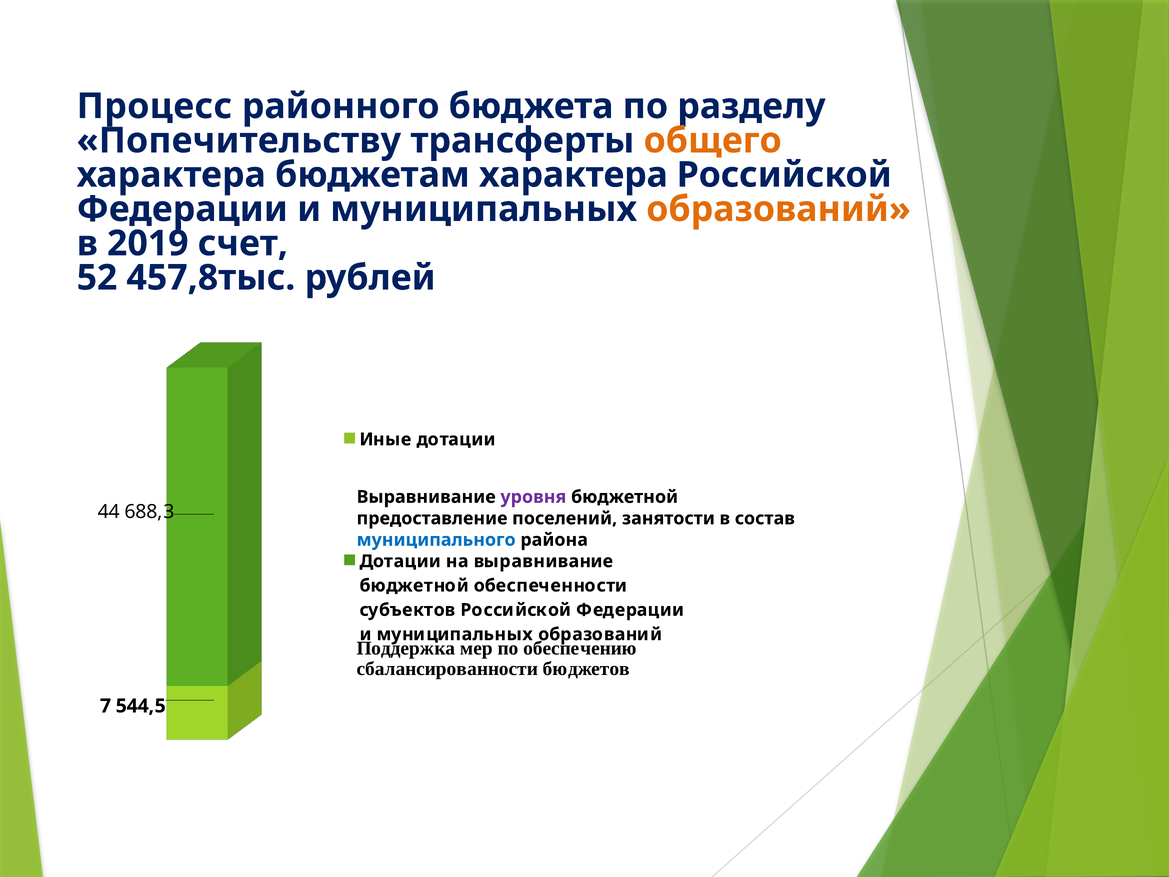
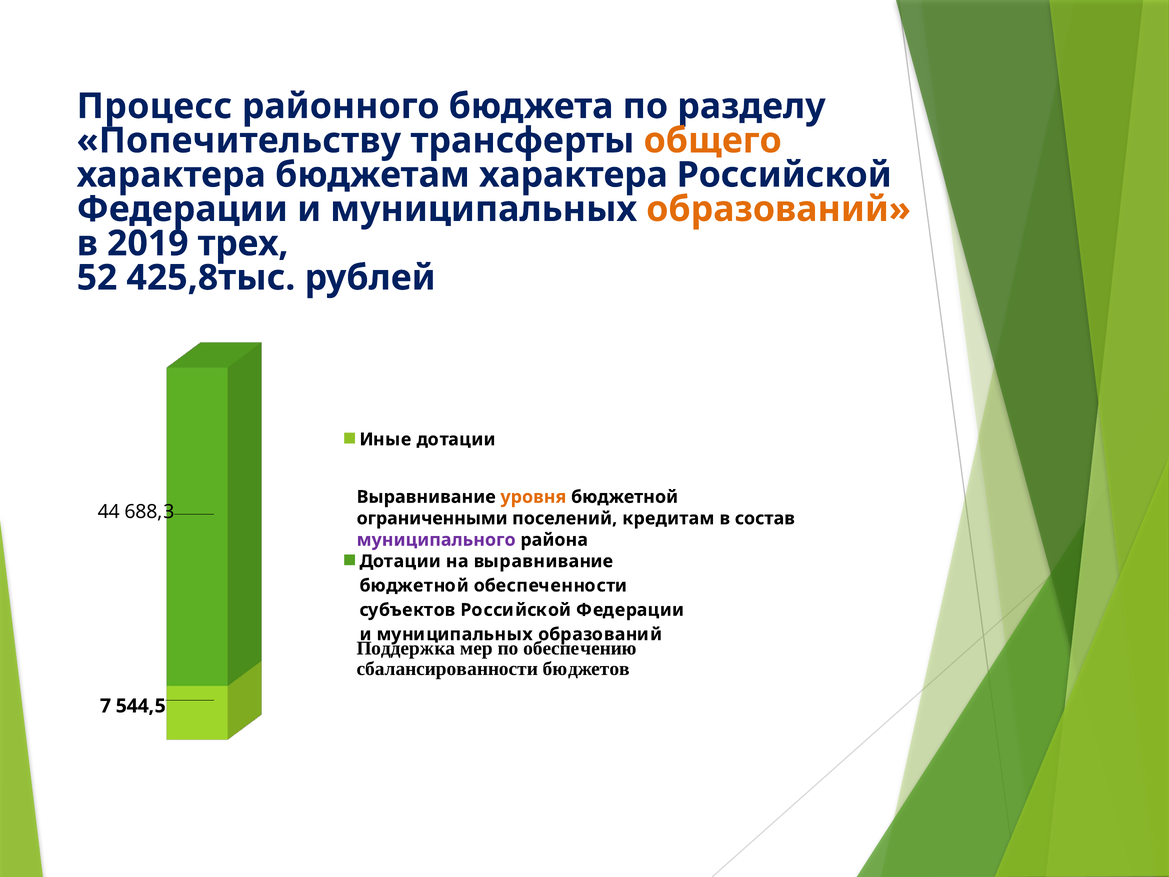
счет: счет -> трех
457,8тыс: 457,8тыс -> 425,8тыс
уровня colour: purple -> orange
предоставление: предоставление -> ограниченными
занятости: занятости -> кредитам
муниципального colour: blue -> purple
